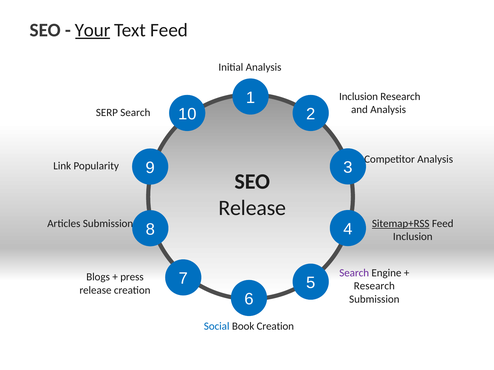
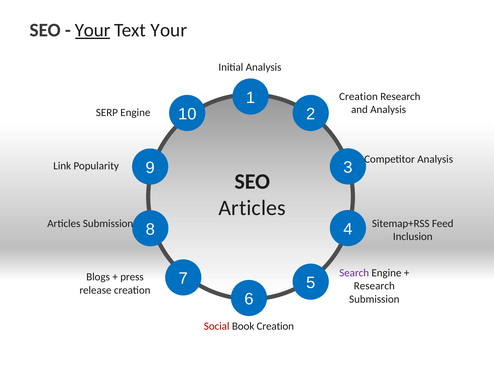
Text Feed: Feed -> Your
Inclusion at (359, 97): Inclusion -> Creation
SERP Search: Search -> Engine
Release at (252, 208): Release -> Articles
Sitemap+RSS underline: present -> none
Social colour: blue -> red
